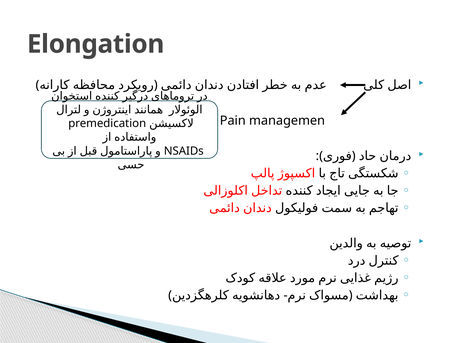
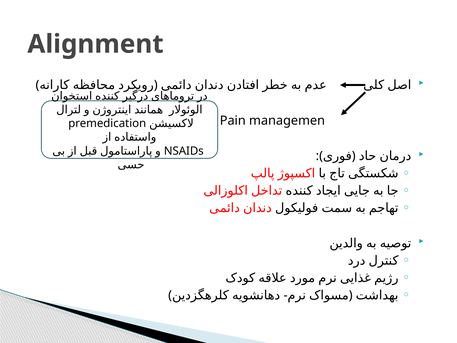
Elongation: Elongation -> Alignment
